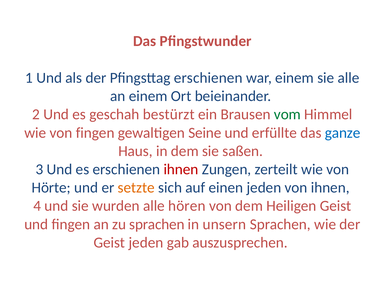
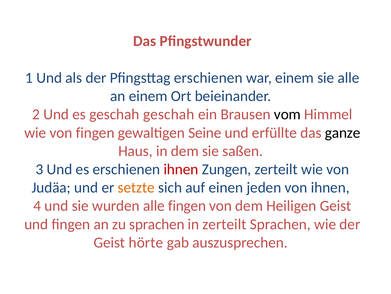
geschah bestürzt: bestürzt -> geschah
vom colour: green -> black
ganze colour: blue -> black
Hörte: Hörte -> Judäa
alle hören: hören -> fingen
in unsern: unsern -> zerteilt
Geist jeden: jeden -> hörte
